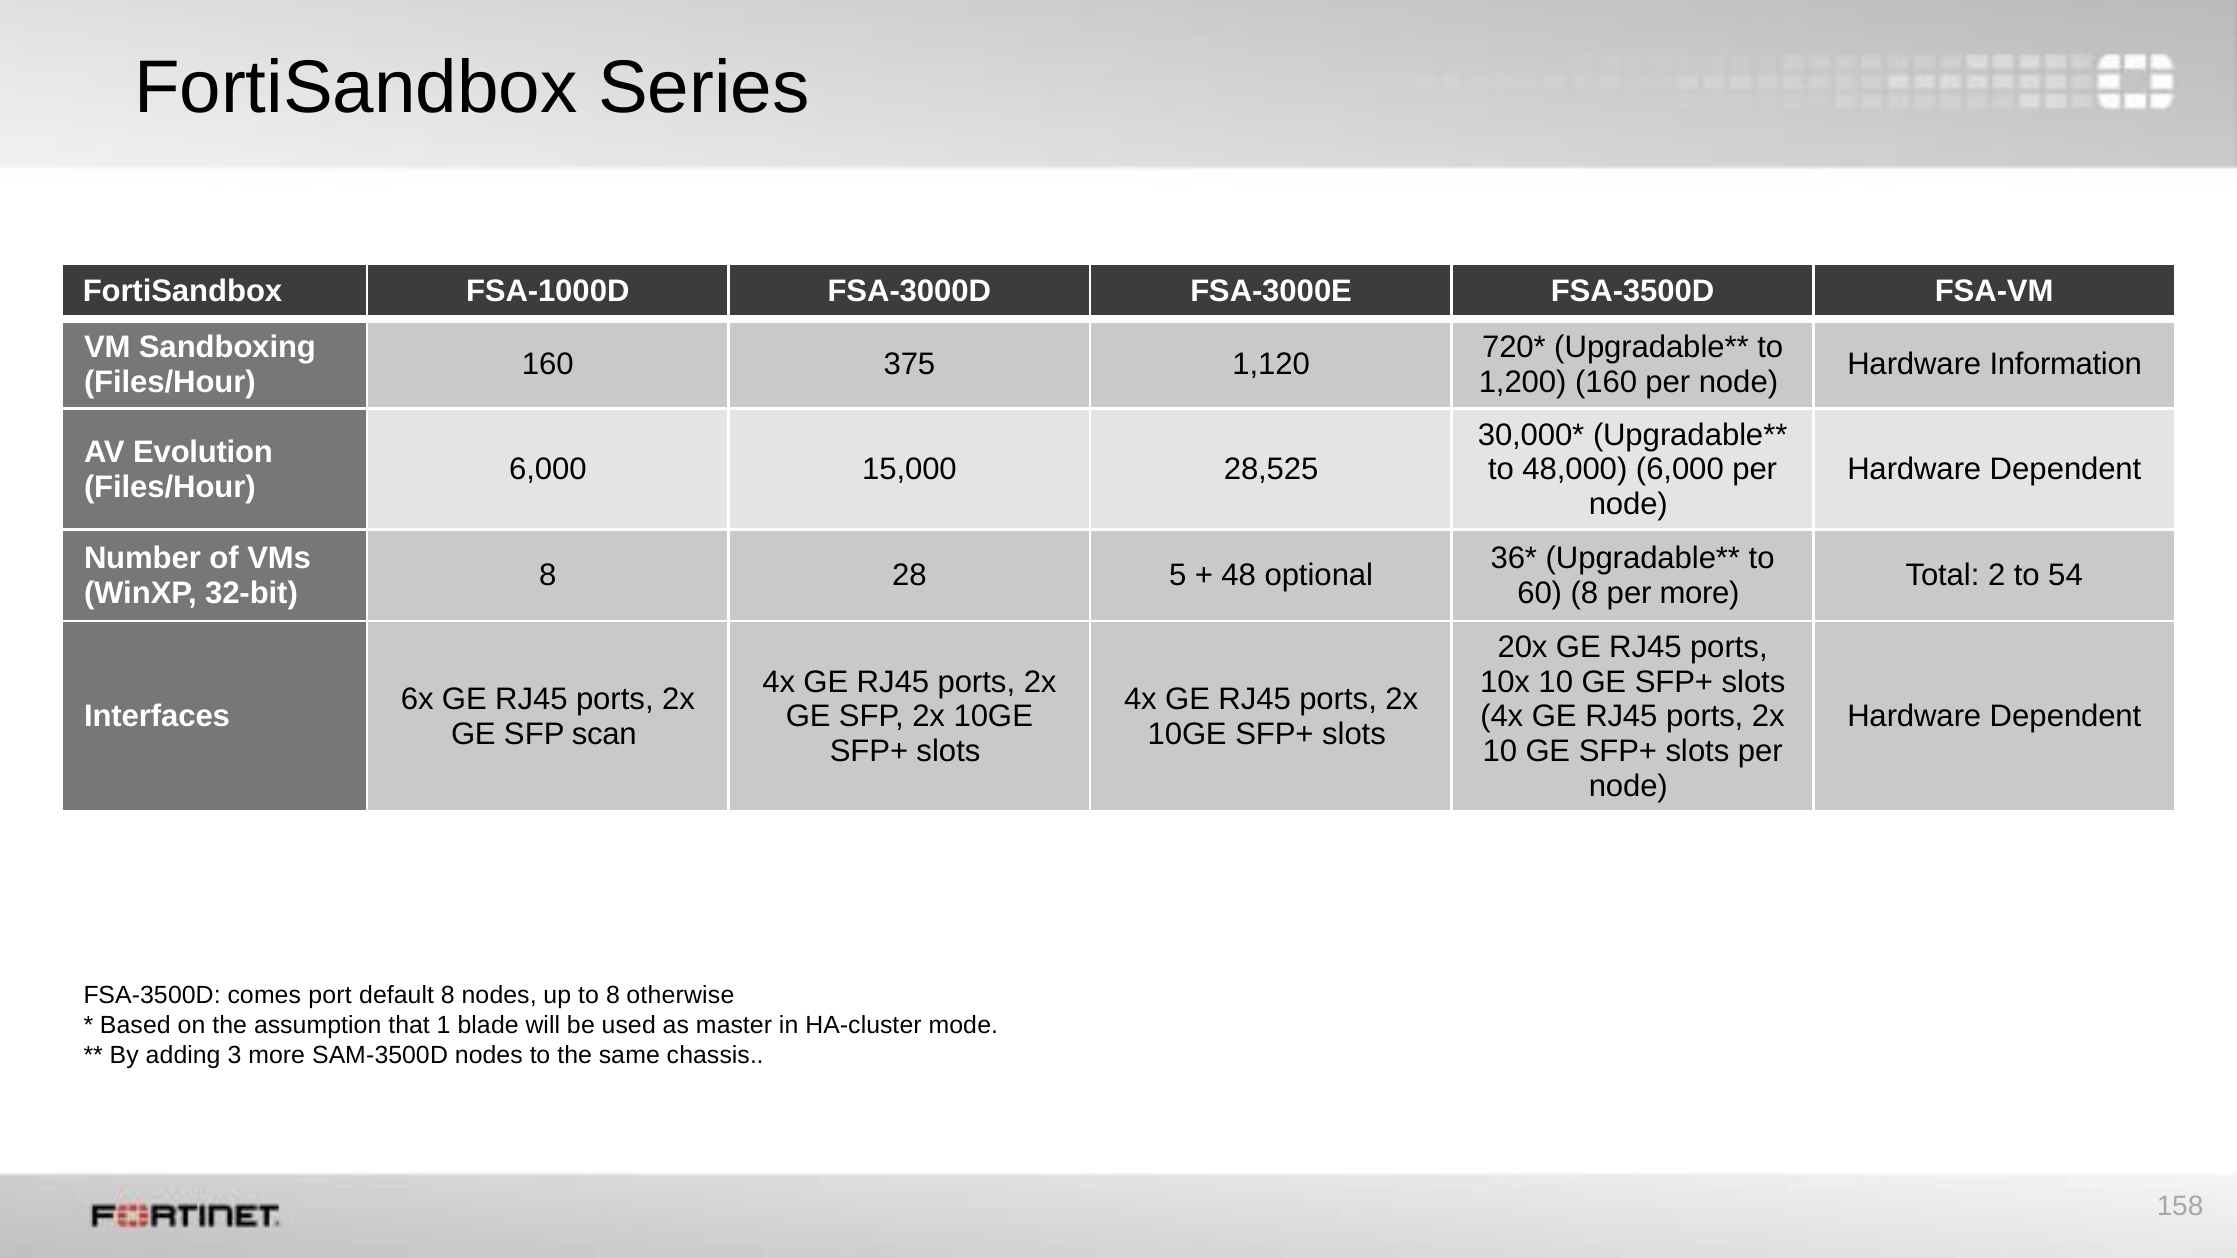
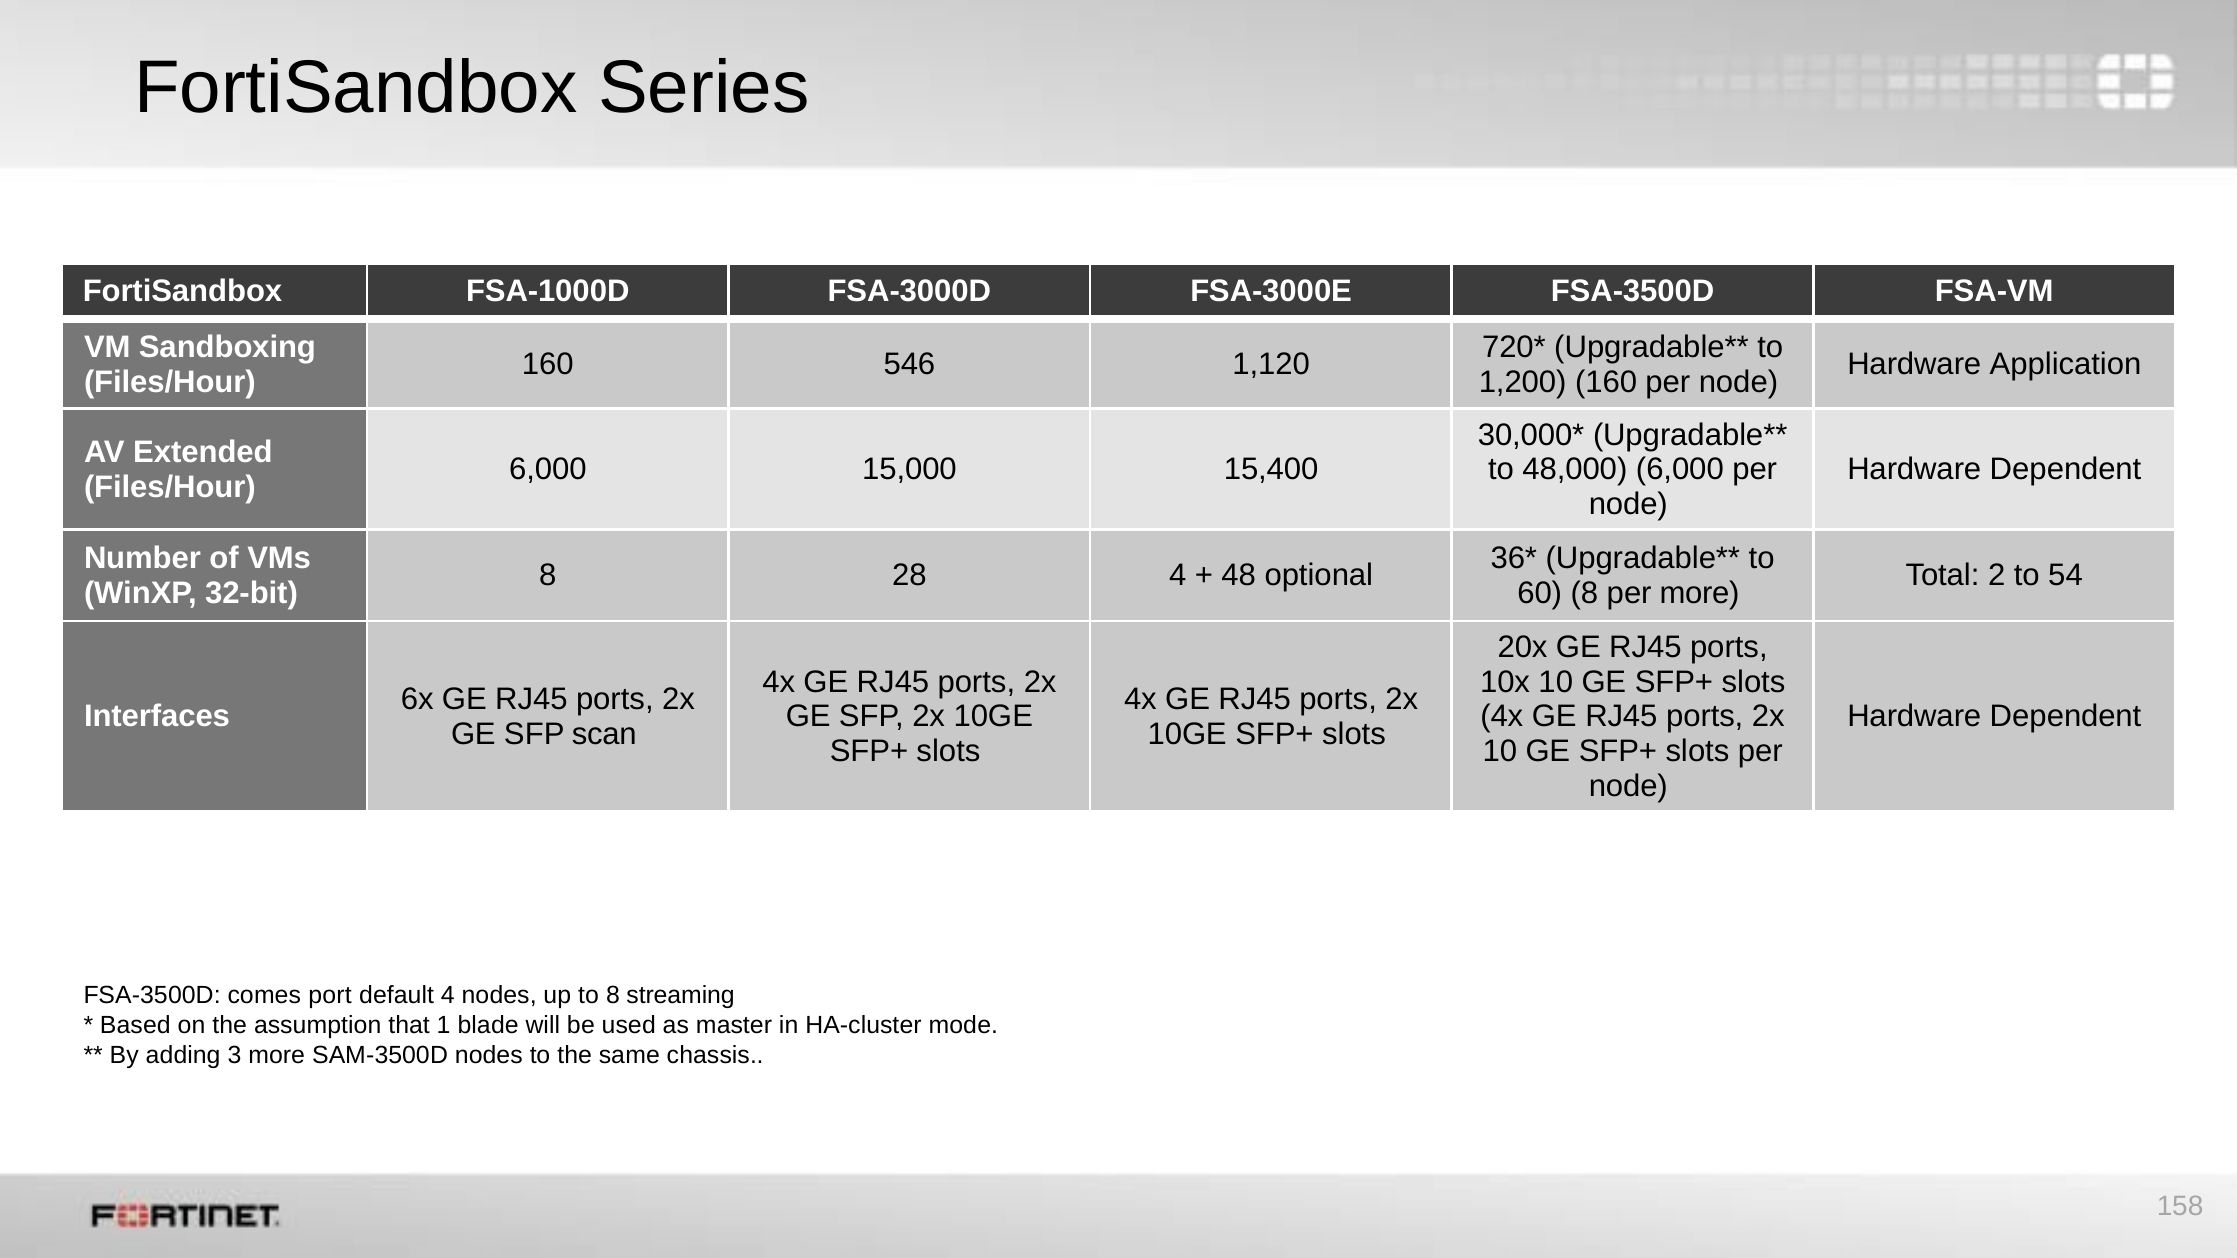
375: 375 -> 546
Information: Information -> Application
Evolution: Evolution -> Extended
28,525: 28,525 -> 15,400
28 5: 5 -> 4
default 8: 8 -> 4
otherwise: otherwise -> streaming
